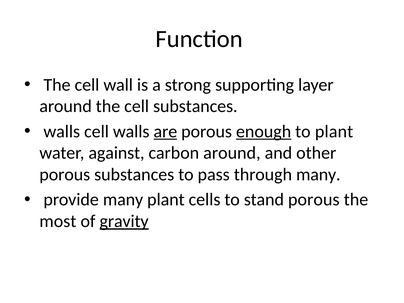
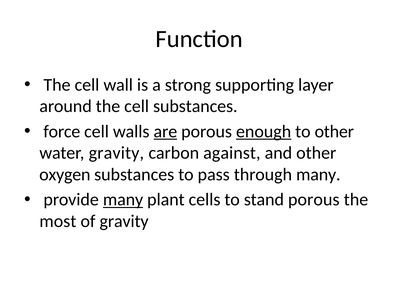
walls at (62, 131): walls -> force
to plant: plant -> other
water against: against -> gravity
carbon around: around -> against
porous at (65, 175): porous -> oxygen
many at (123, 200) underline: none -> present
gravity at (124, 221) underline: present -> none
